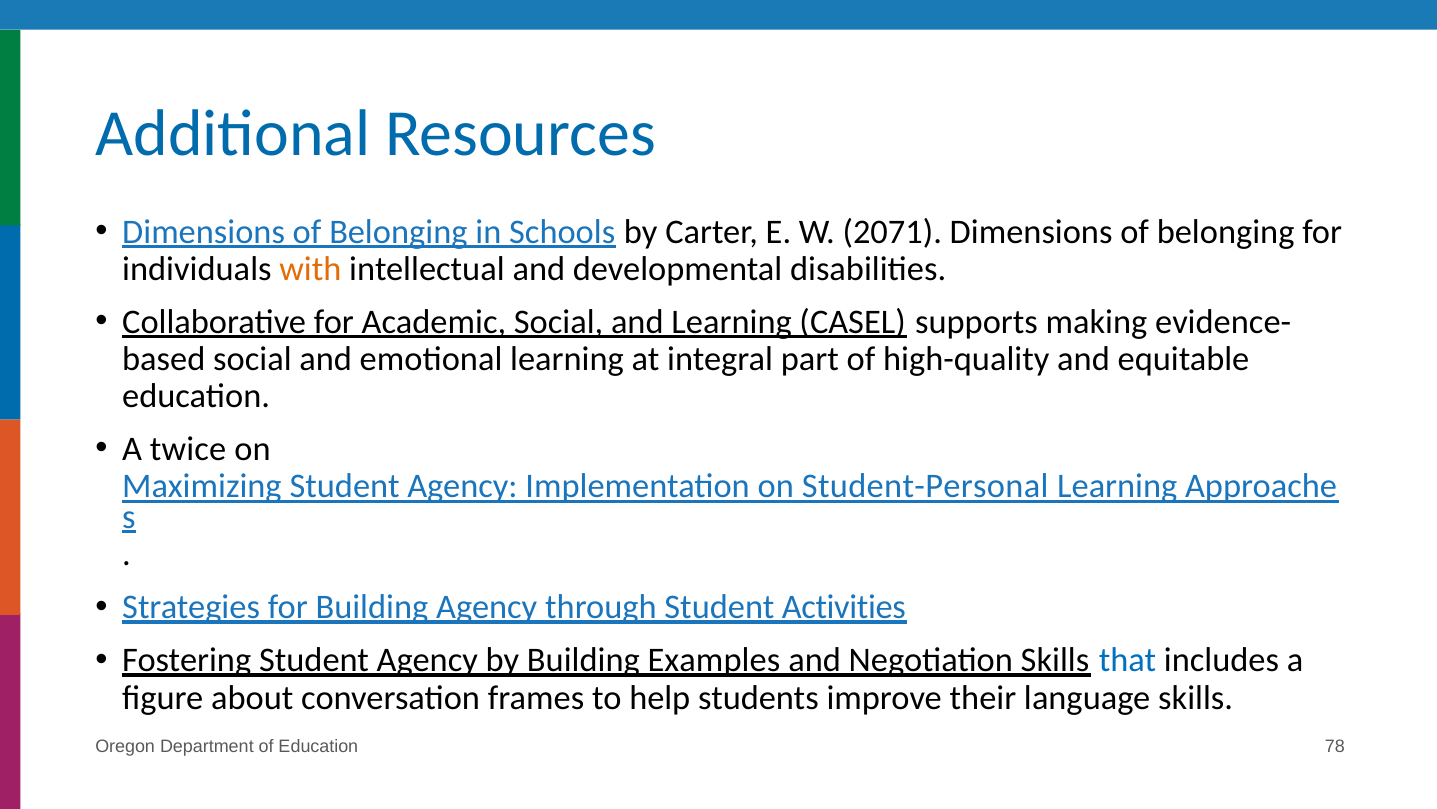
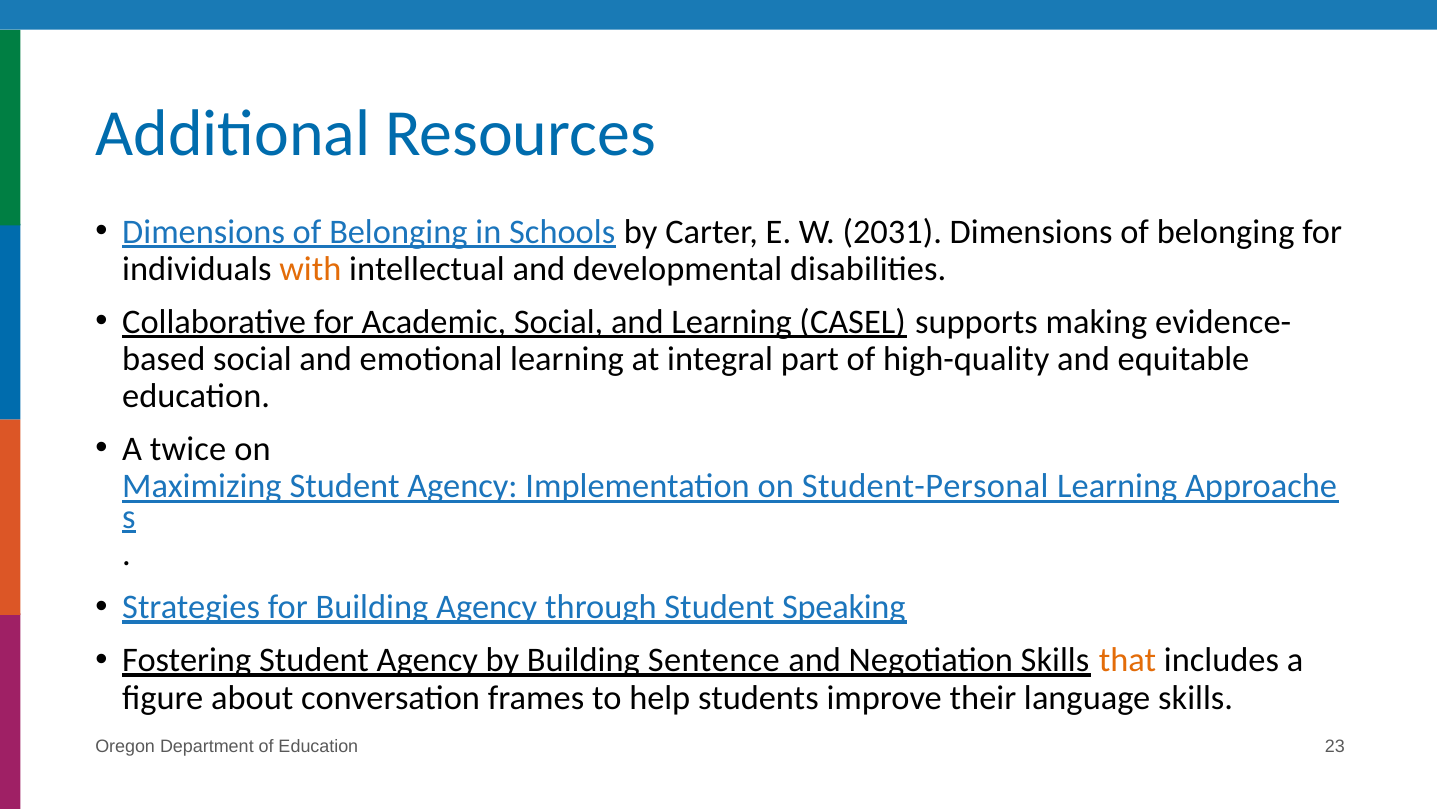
2071: 2071 -> 2031
Activities: Activities -> Speaking
Examples: Examples -> Sentence
that colour: blue -> orange
78: 78 -> 23
